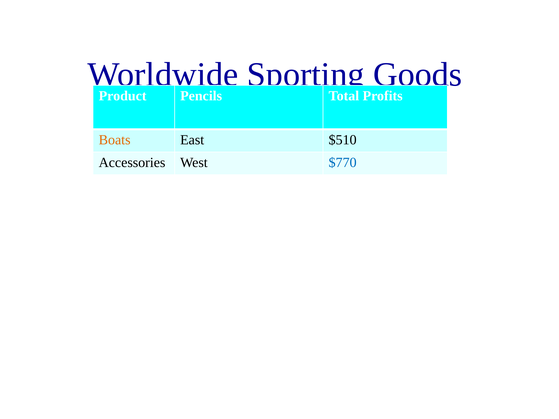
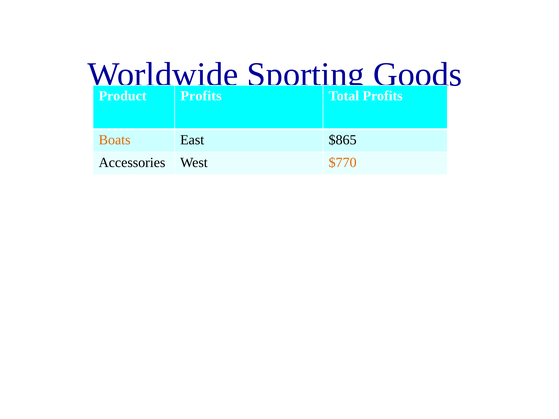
Product Pencils: Pencils -> Profits
$510: $510 -> $865
$770 colour: blue -> orange
